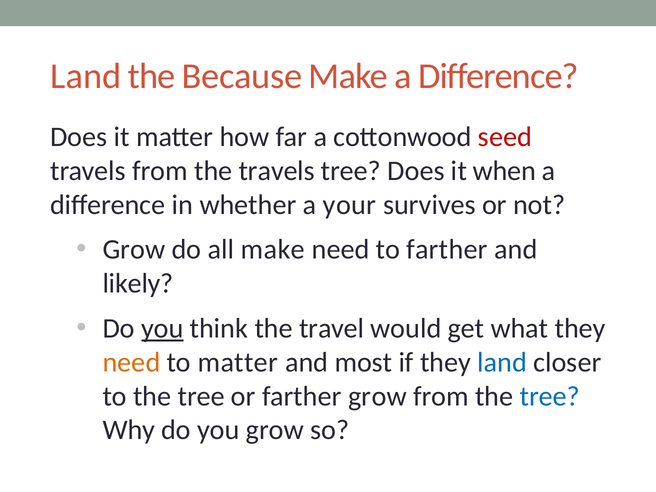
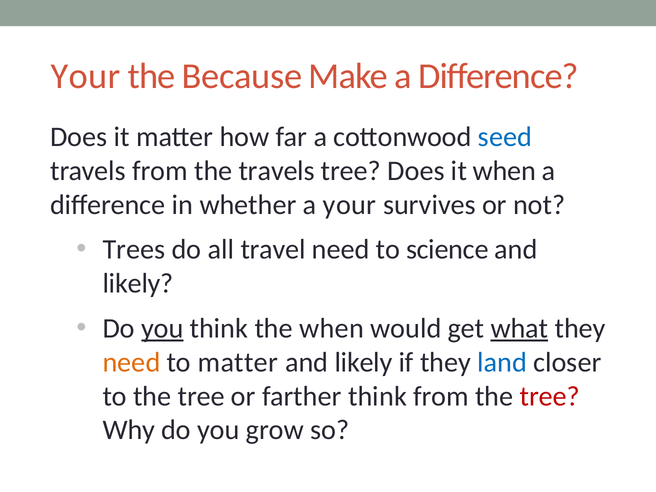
Land at (86, 76): Land -> Your
seed colour: red -> blue
Grow at (134, 250): Grow -> Trees
all make: make -> travel
to farther: farther -> science
the travel: travel -> when
what underline: none -> present
most at (363, 362): most -> likely
farther grow: grow -> think
tree at (550, 396) colour: blue -> red
